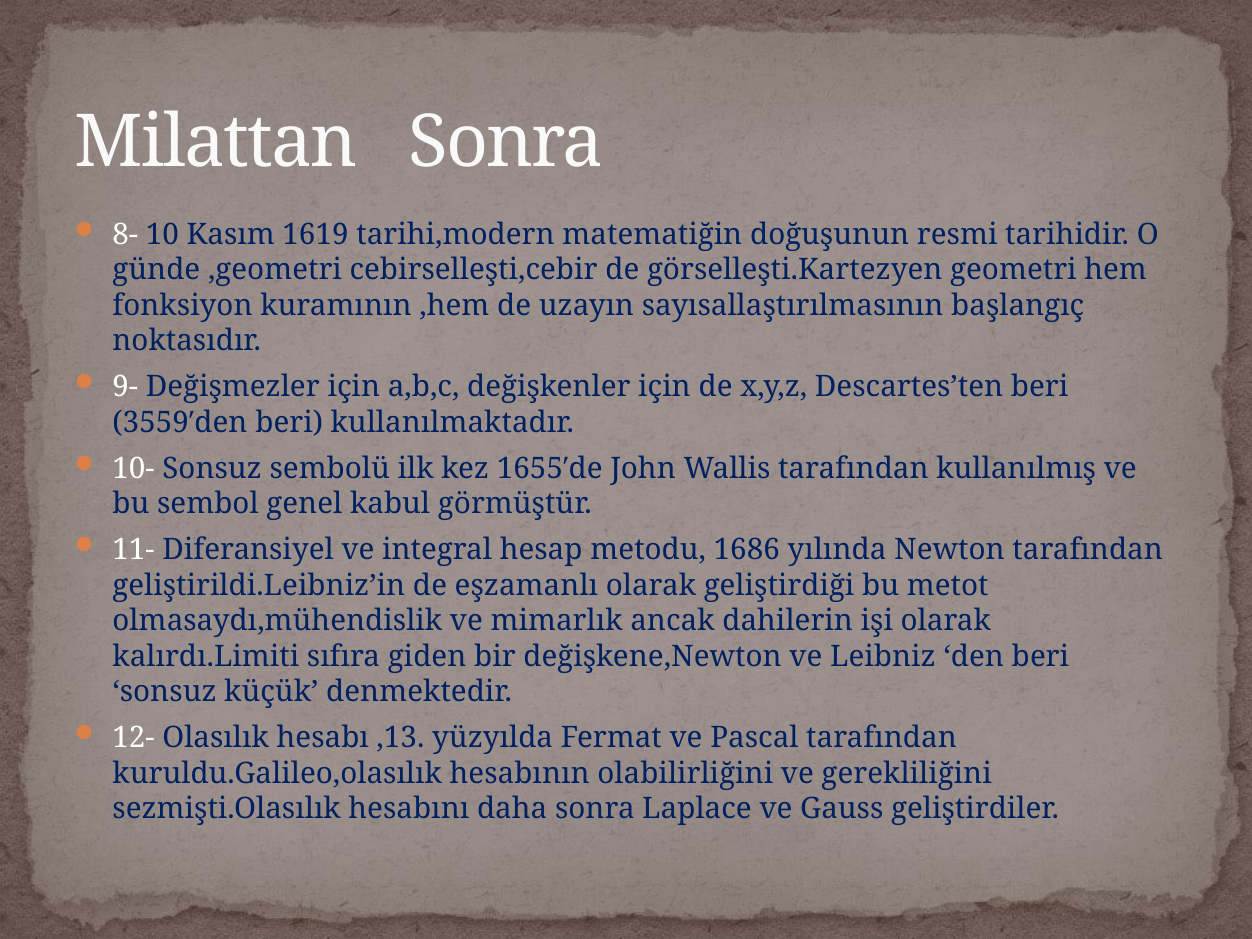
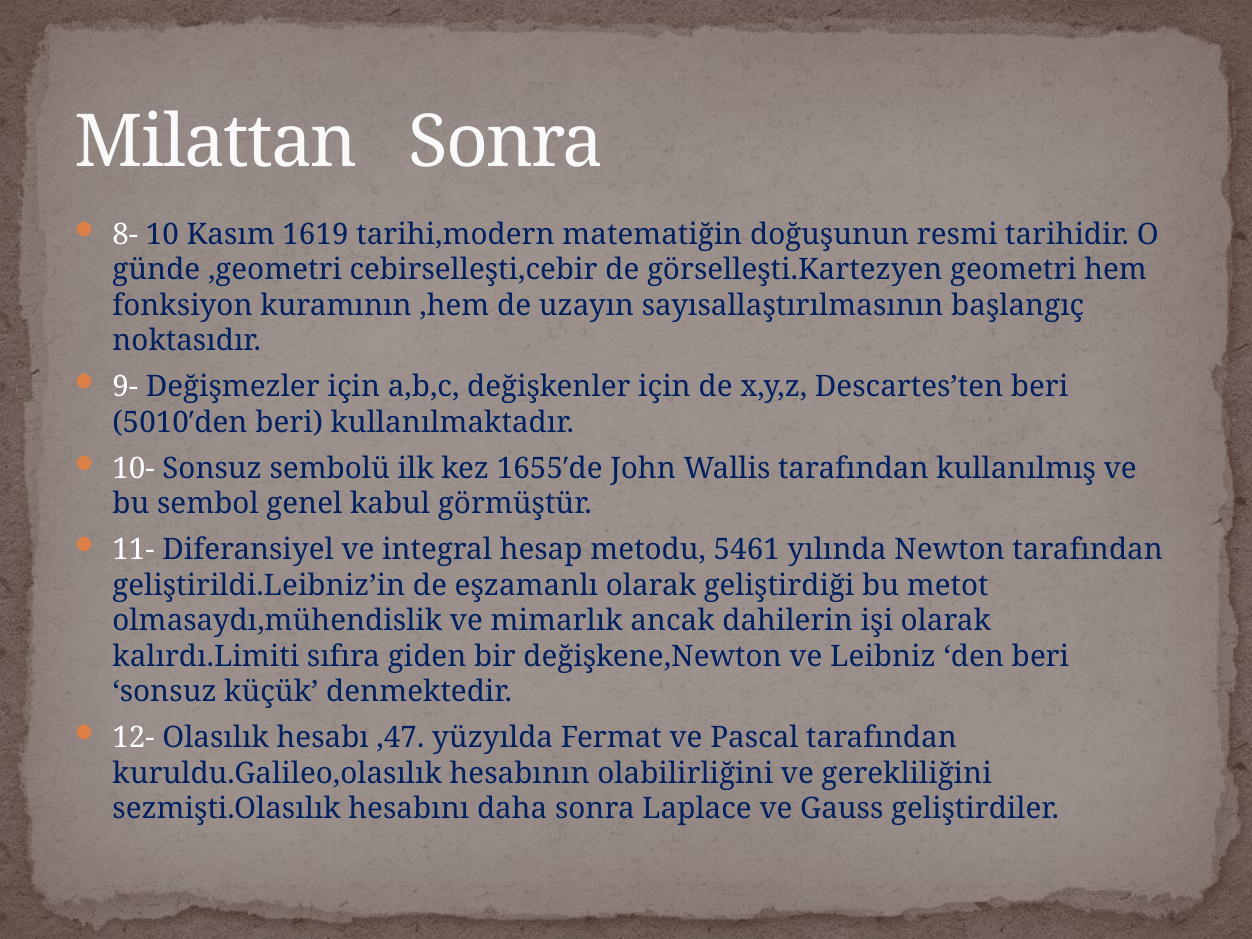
3559′den: 3559′den -> 5010′den
1686: 1686 -> 5461
,13: ,13 -> ,47
